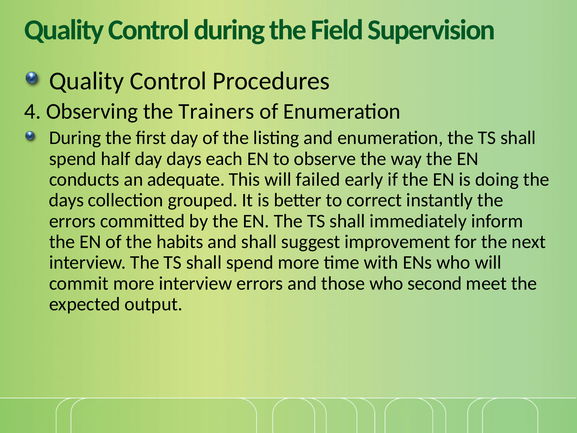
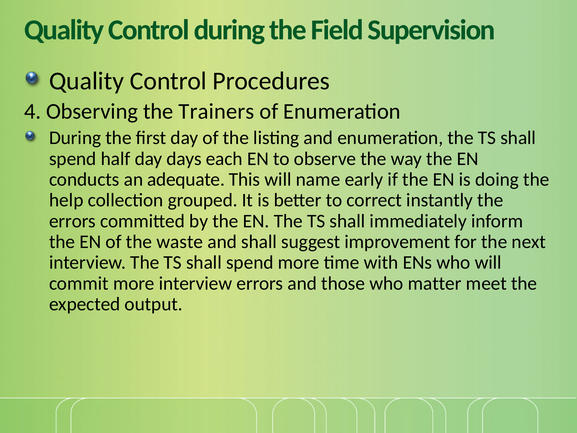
failed: failed -> name
days at (66, 200): days -> help
habits: habits -> waste
second: second -> matter
